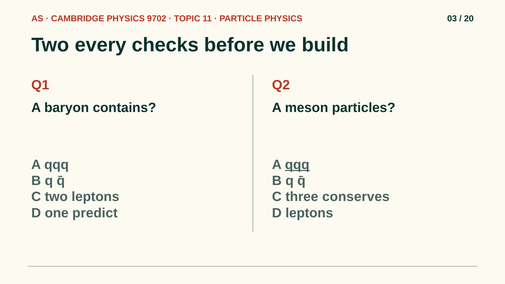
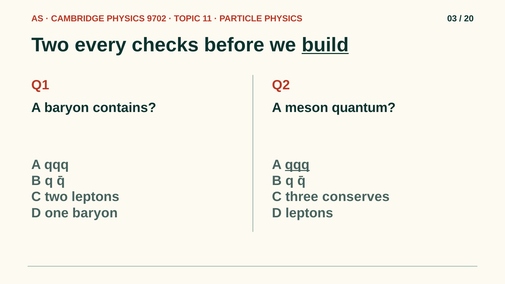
build underline: none -> present
particles: particles -> quantum
one predict: predict -> baryon
